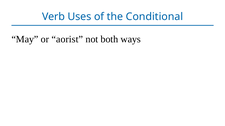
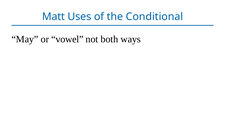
Verb: Verb -> Matt
aorist: aorist -> vowel
